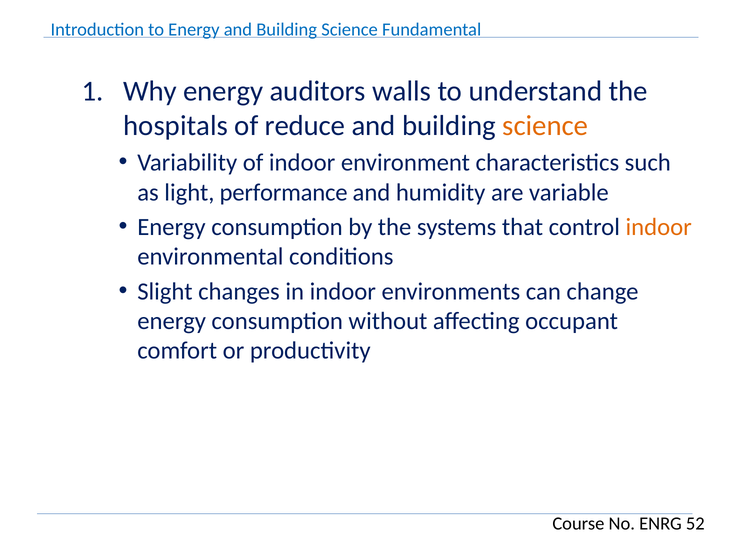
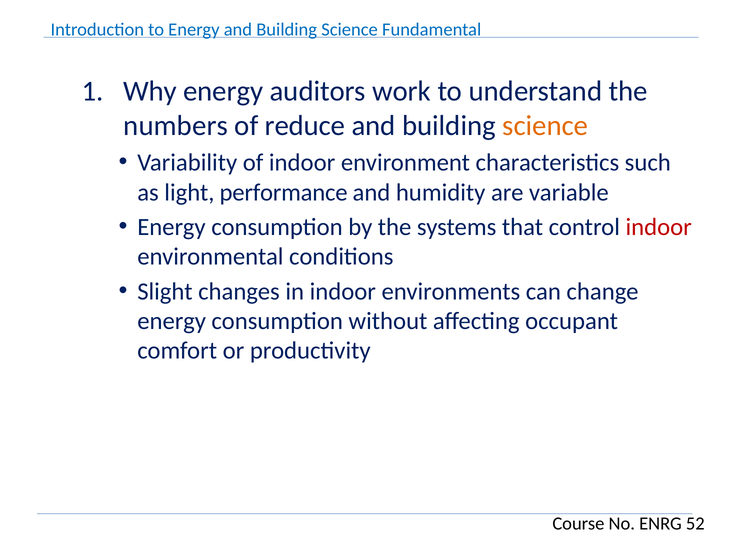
walls: walls -> work
hospitals: hospitals -> numbers
indoor at (659, 227) colour: orange -> red
